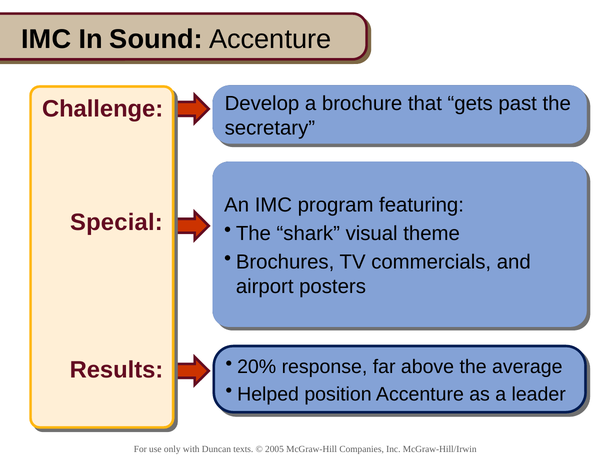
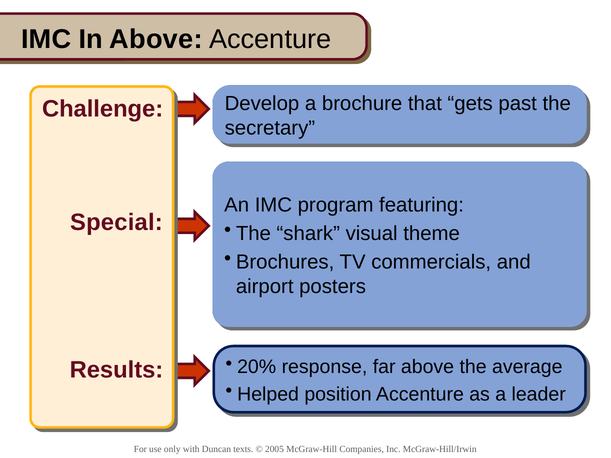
In Sound: Sound -> Above
